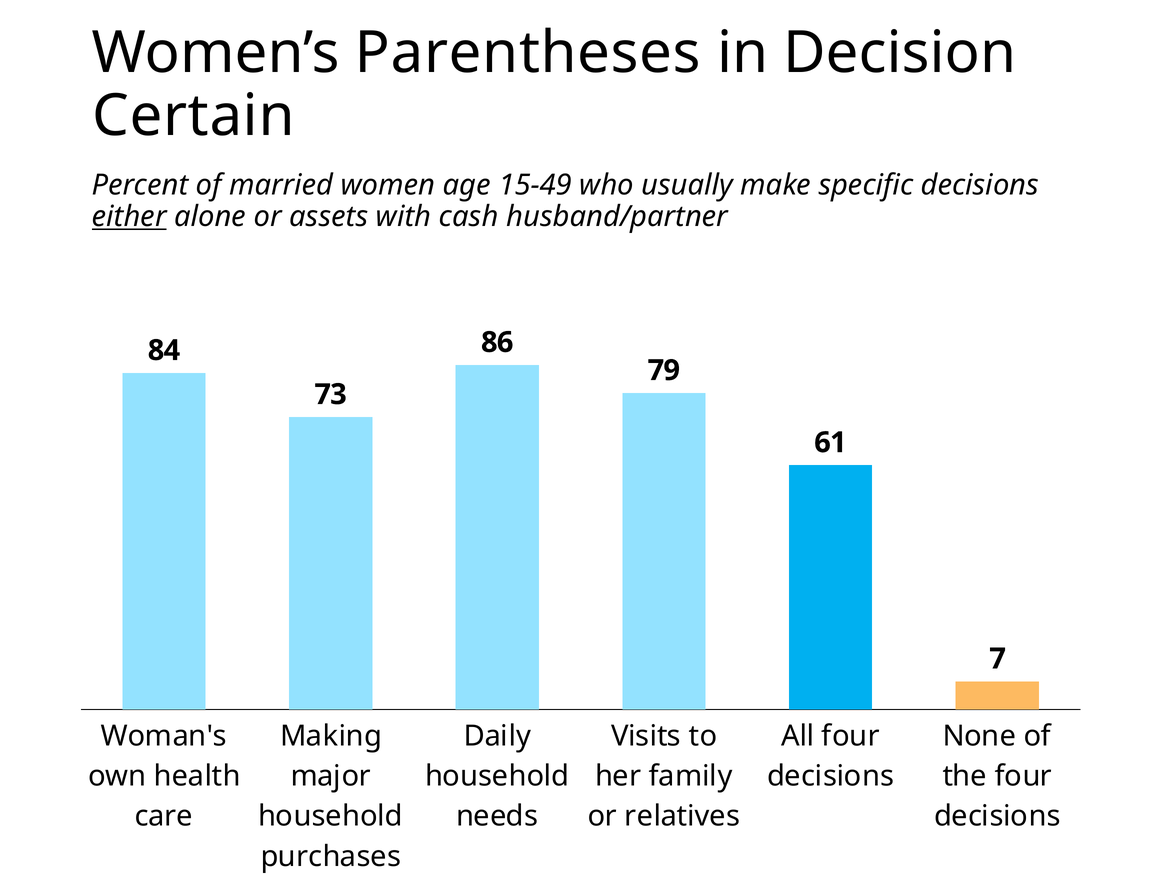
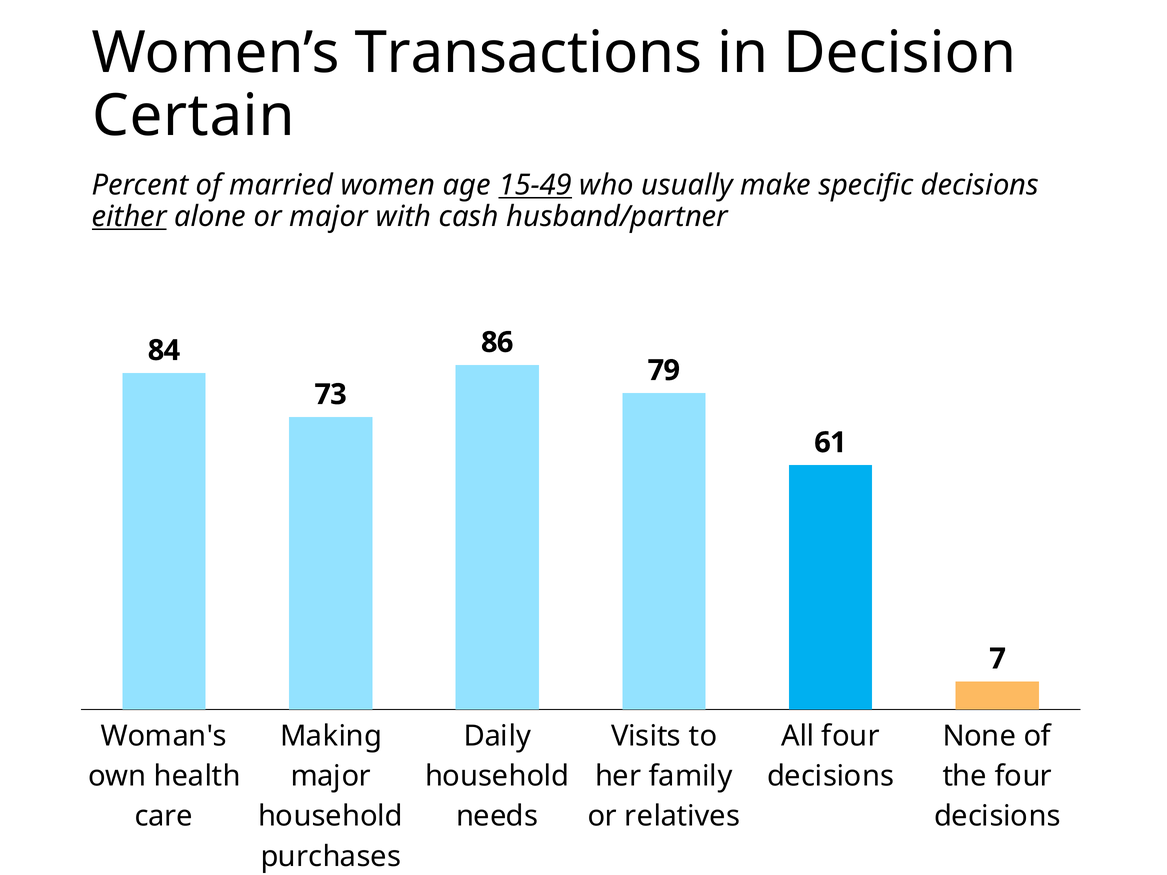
Parentheses: Parentheses -> Transactions
15-49 underline: none -> present
or assets: assets -> major
